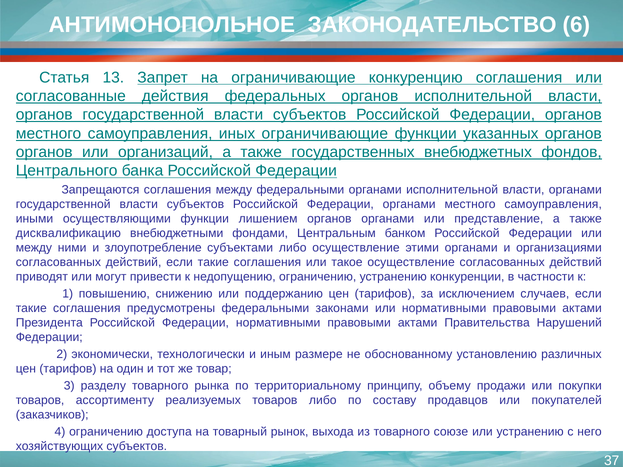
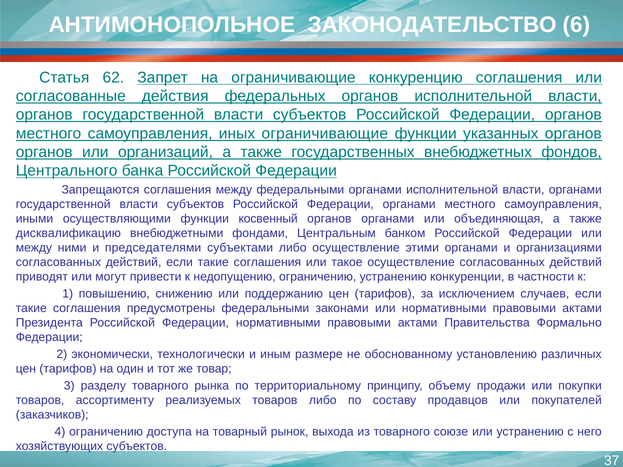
13: 13 -> 62
лишением: лишением -> косвенный
представление: представление -> объединяющая
злоупотребление: злоупотребление -> председателями
Нарушений: Нарушений -> Формально
